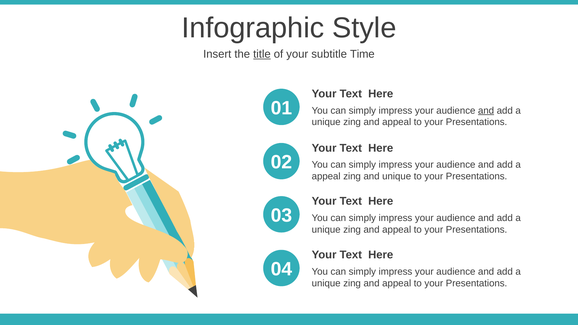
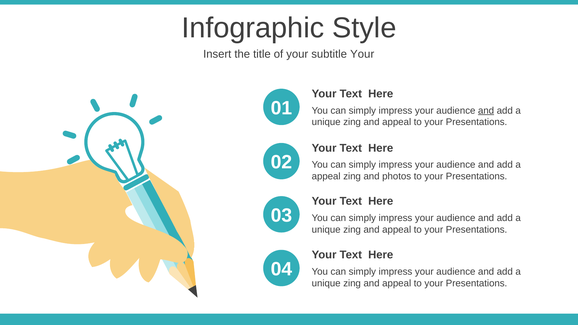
title underline: present -> none
subtitle Time: Time -> Your
and unique: unique -> photos
